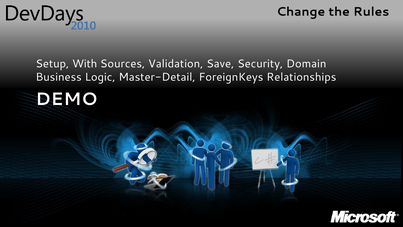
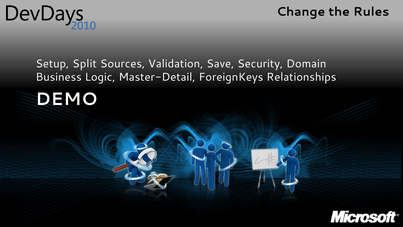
With: With -> Split
